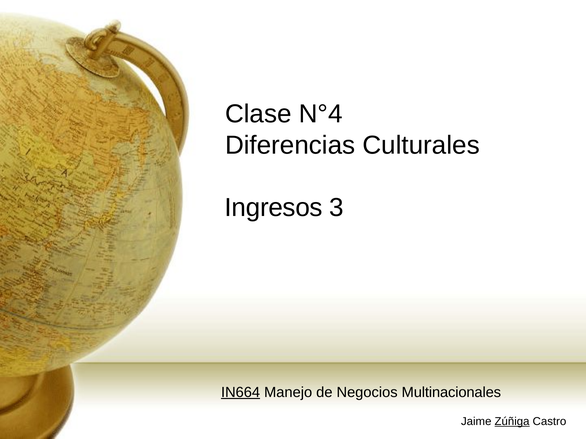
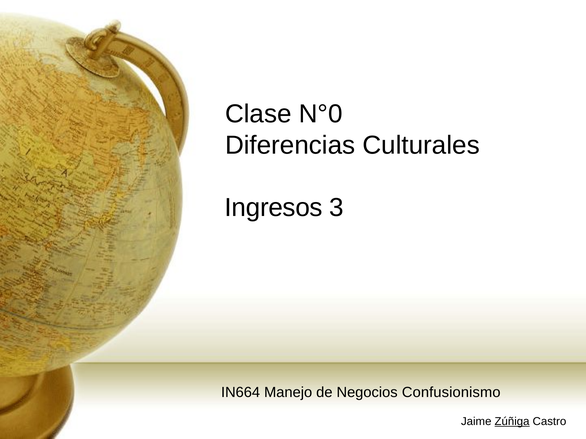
N°4: N°4 -> N°0
IN664 underline: present -> none
Multinacionales: Multinacionales -> Confusionismo
